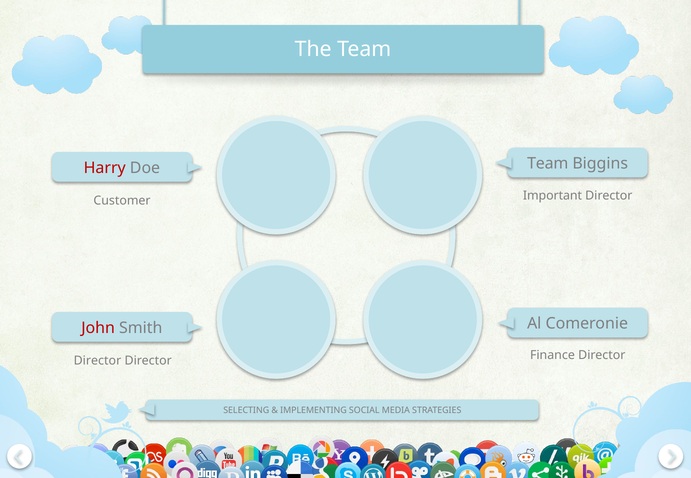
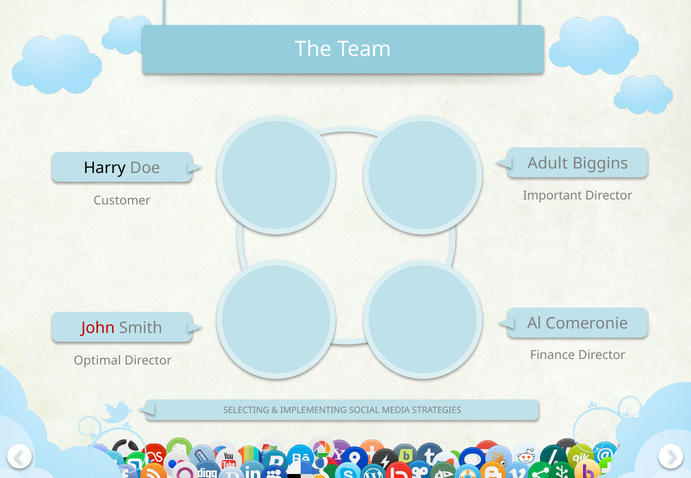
Team at (548, 164): Team -> Adult
Harry colour: red -> black
Director at (97, 361): Director -> Optimal
